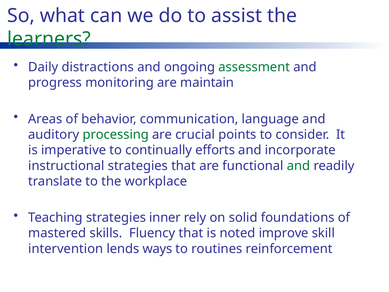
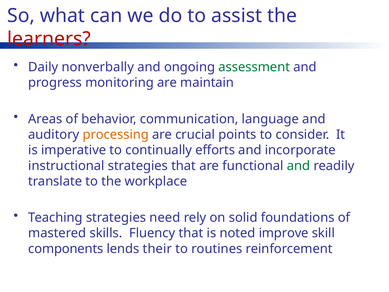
learners colour: green -> red
distractions: distractions -> nonverbally
processing colour: green -> orange
inner: inner -> need
intervention: intervention -> components
ways: ways -> their
